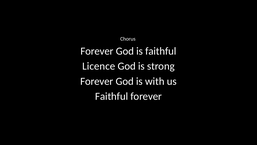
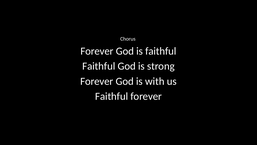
Licence at (99, 66): Licence -> Faithful
